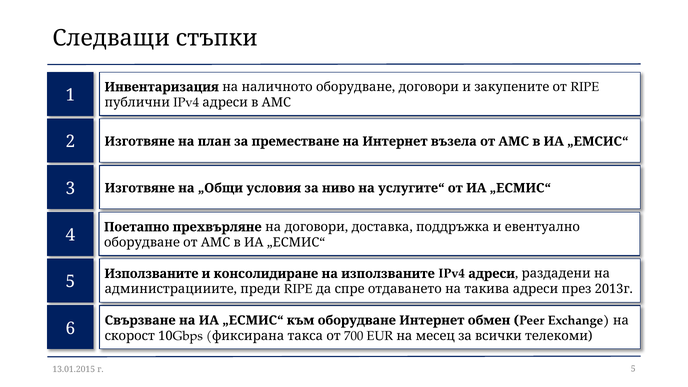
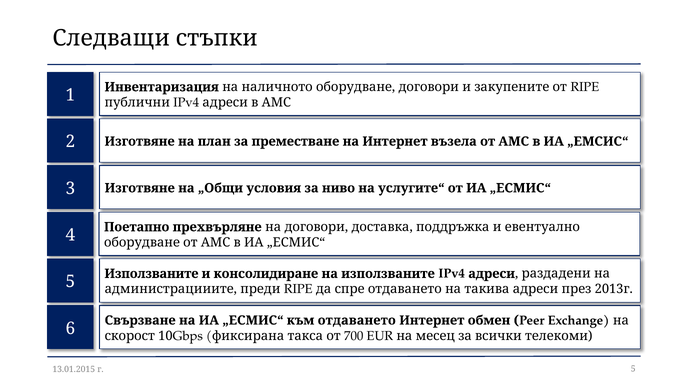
към оборудване: оборудване -> отдаването
